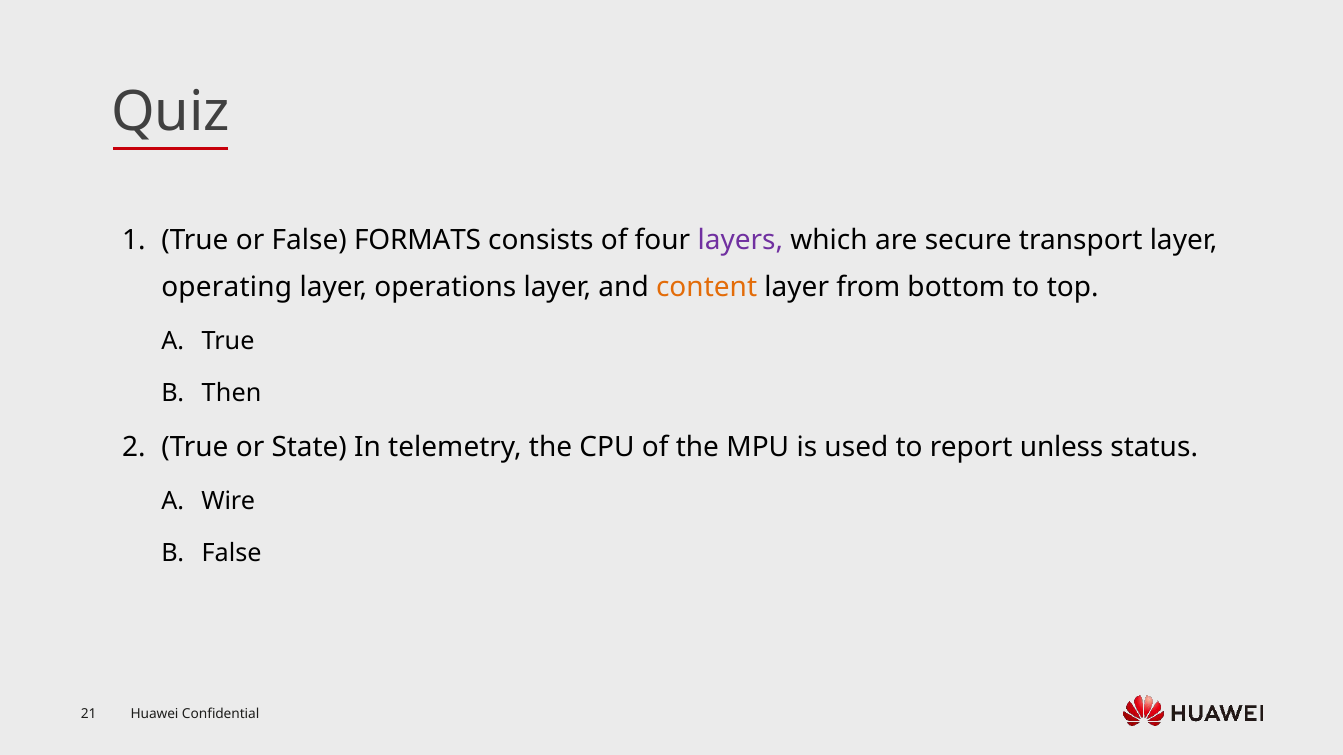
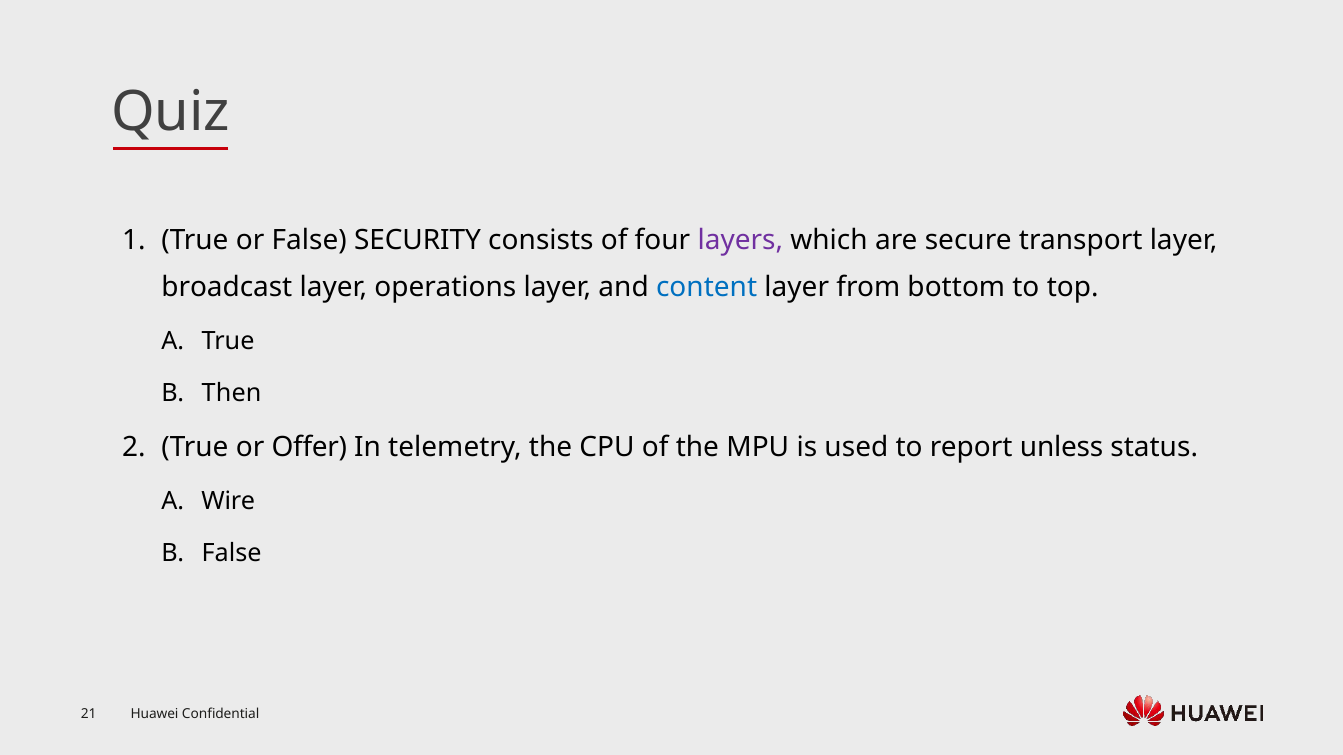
FORMATS: FORMATS -> SECURITY
operating: operating -> broadcast
content colour: orange -> blue
State: State -> Offer
